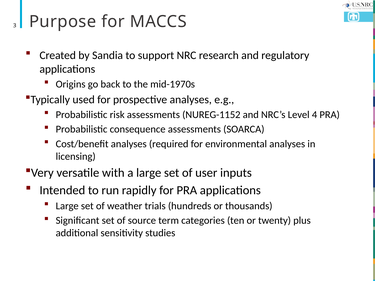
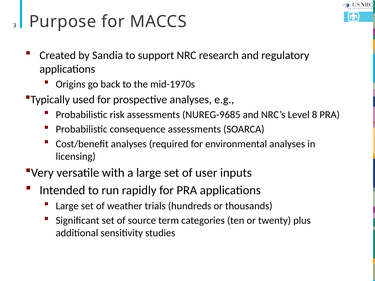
NUREG-1152: NUREG-1152 -> NUREG-9685
4: 4 -> 8
